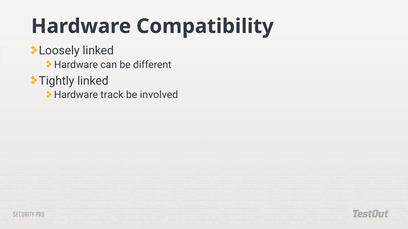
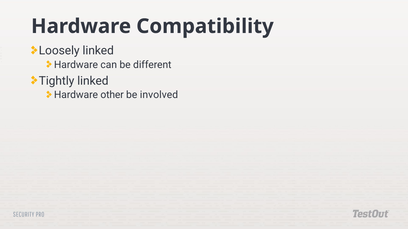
track: track -> other
